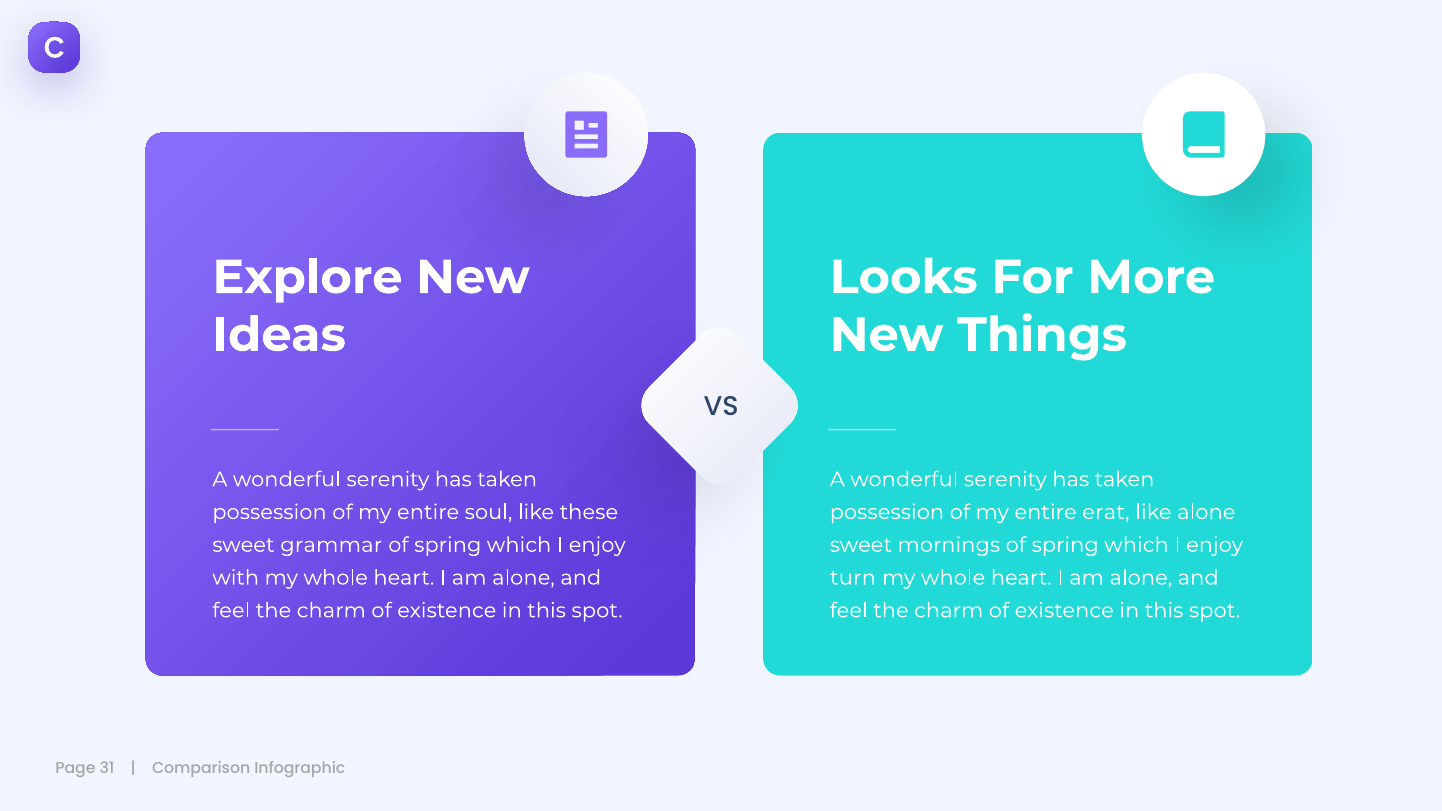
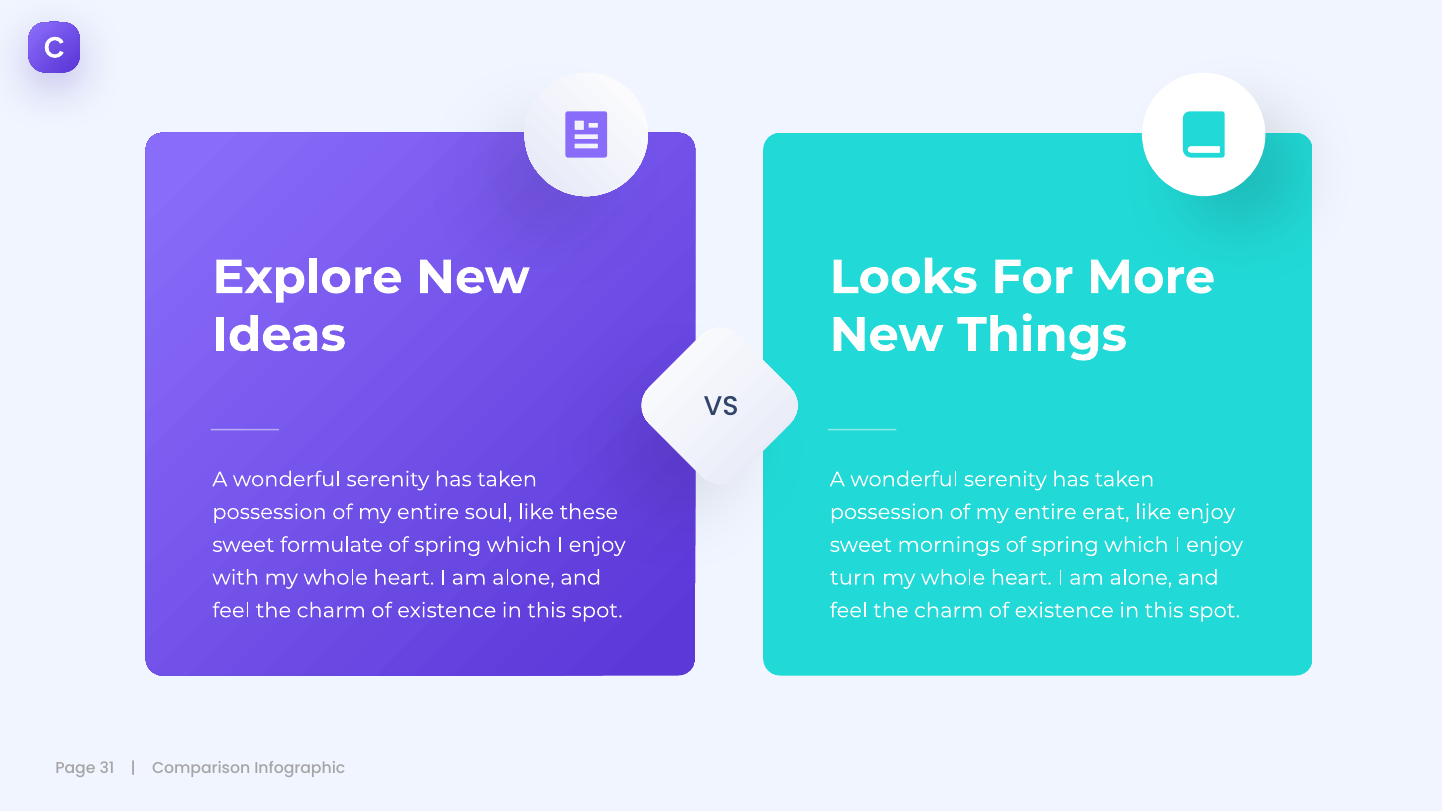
like alone: alone -> enjoy
grammar: grammar -> formulate
